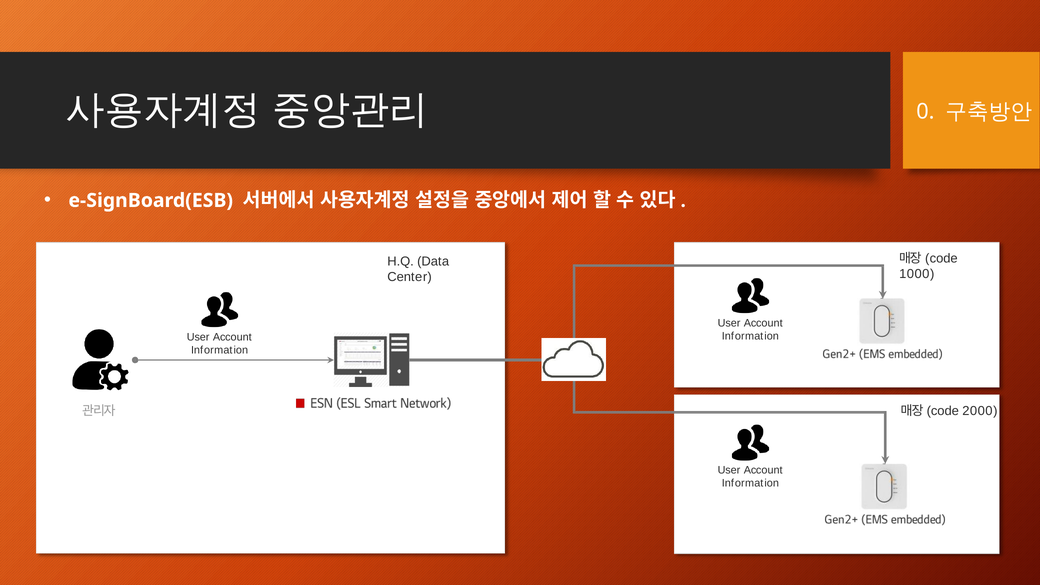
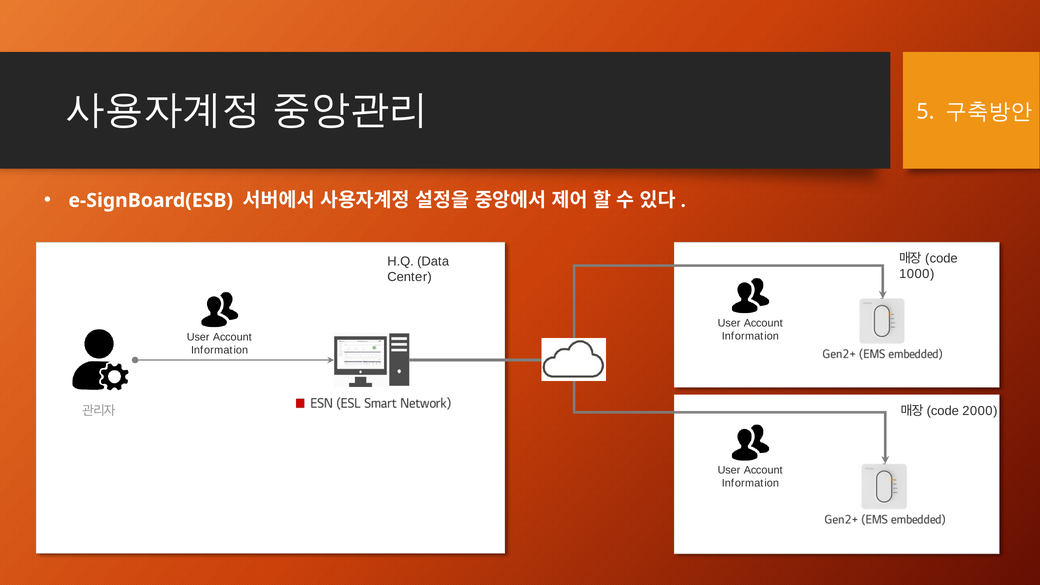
0: 0 -> 5
